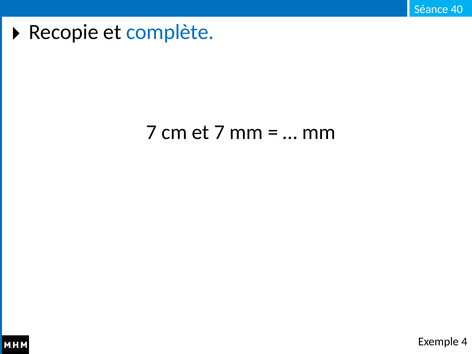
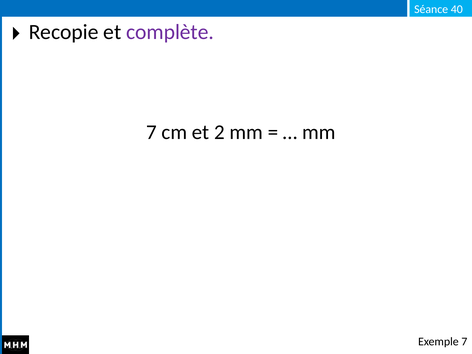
complète colour: blue -> purple
et 7: 7 -> 2
Exemple 4: 4 -> 7
